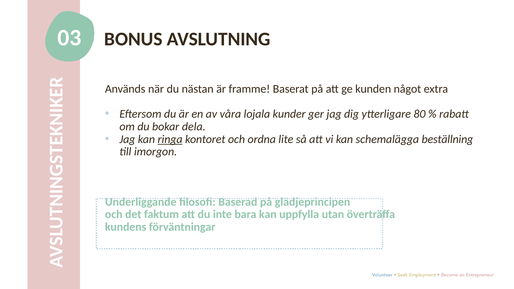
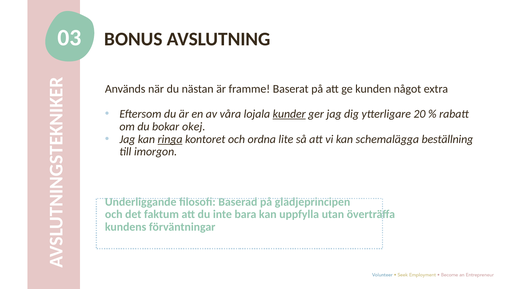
kunder underline: none -> present
80: 80 -> 20
dela: dela -> okej
